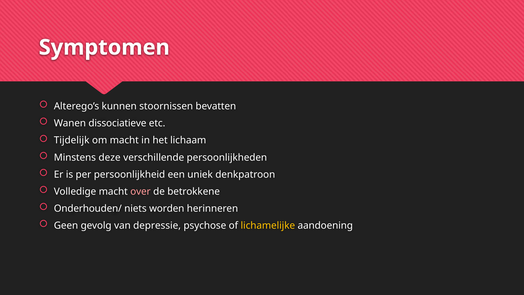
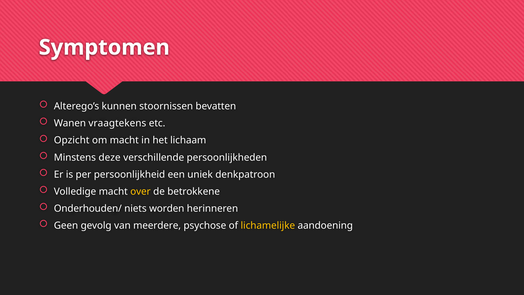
dissociatieve: dissociatieve -> vraagtekens
Tijdelijk: Tijdelijk -> Opzicht
over colour: pink -> yellow
depressie: depressie -> meerdere
